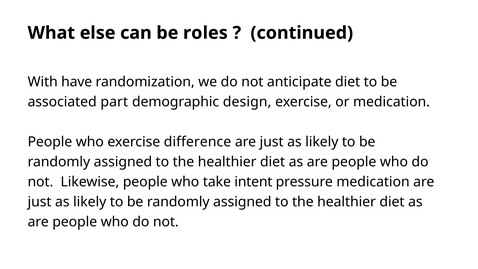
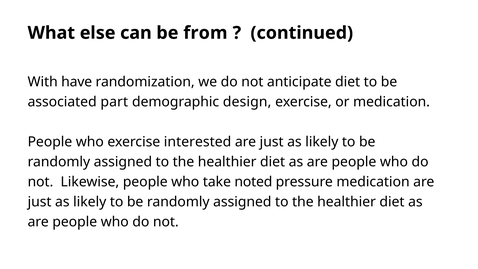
roles: roles -> from
difference: difference -> interested
intent: intent -> noted
